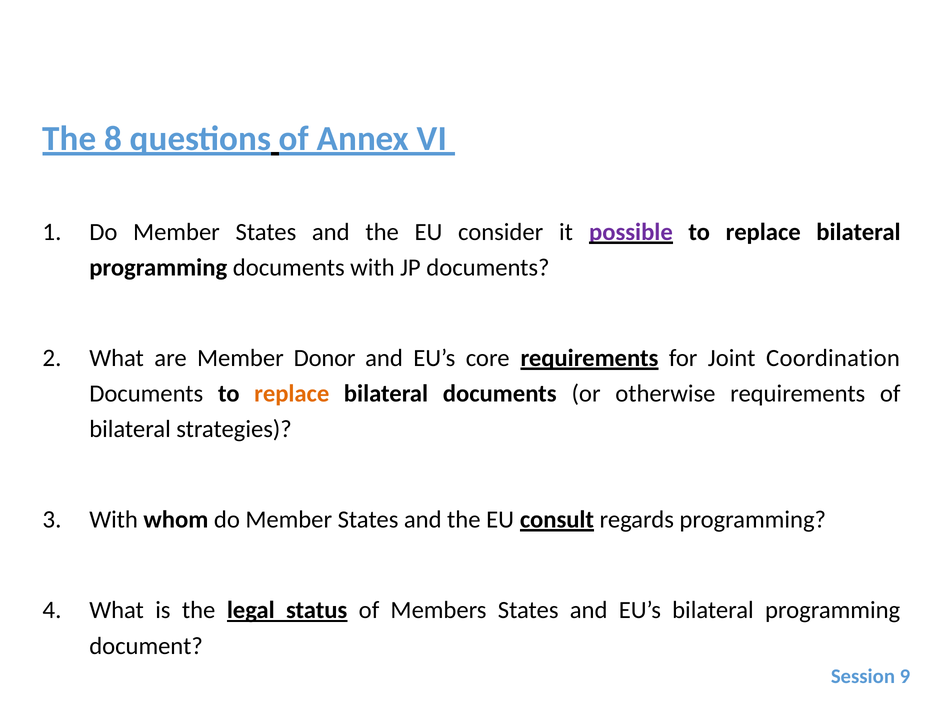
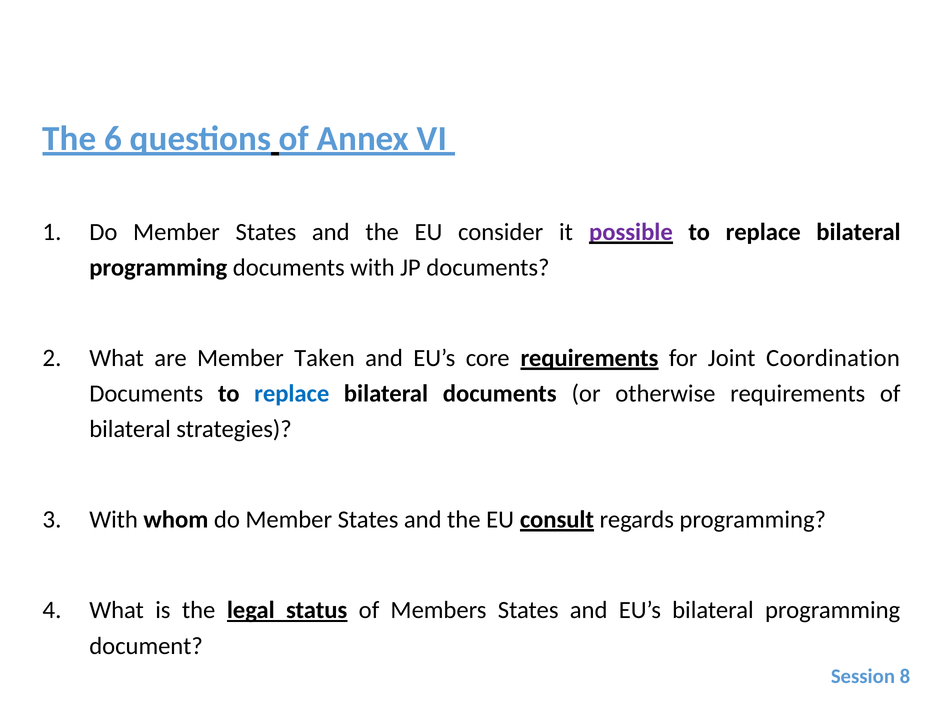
8: 8 -> 6
Donor: Donor -> Taken
replace at (292, 394) colour: orange -> blue
9: 9 -> 8
